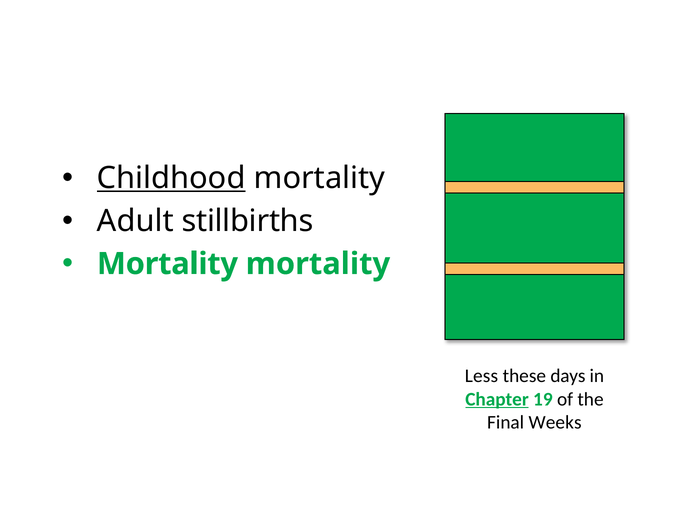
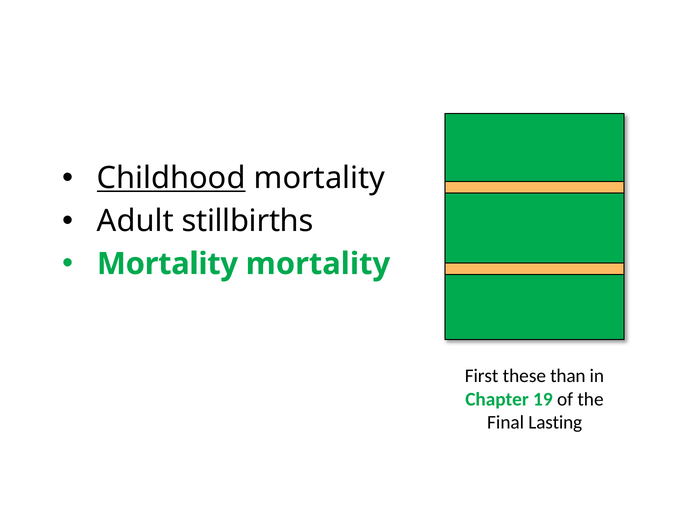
Less: Less -> First
days: days -> than
Chapter underline: present -> none
Weeks: Weeks -> Lasting
